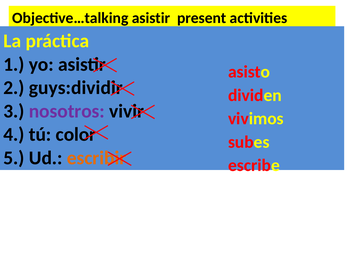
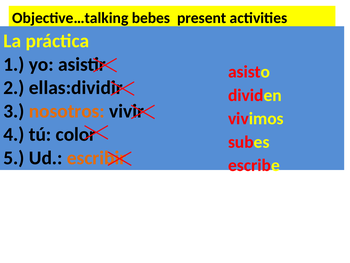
Objective…talking asistir: asistir -> bebes
guys:dividir: guys:dividir -> ellas:dividir
nosotros colour: purple -> orange
